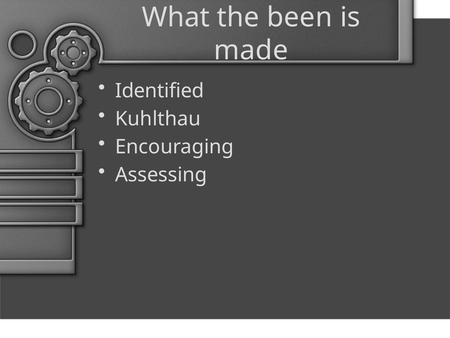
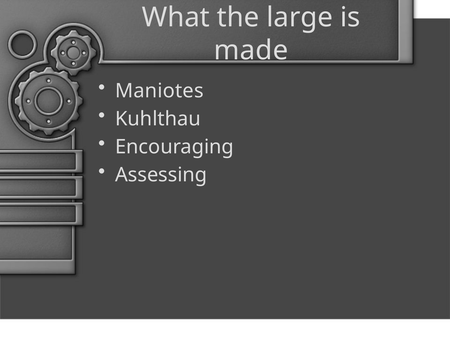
been: been -> large
Identified: Identified -> Maniotes
